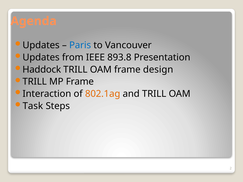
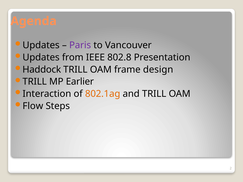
Paris colour: blue -> purple
893.8: 893.8 -> 802.8
MP Frame: Frame -> Earlier
Task: Task -> Flow
